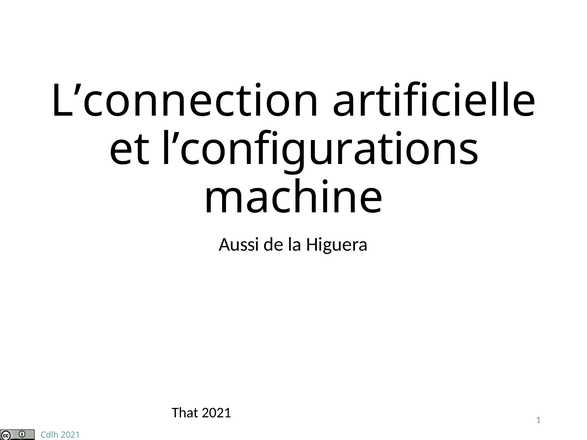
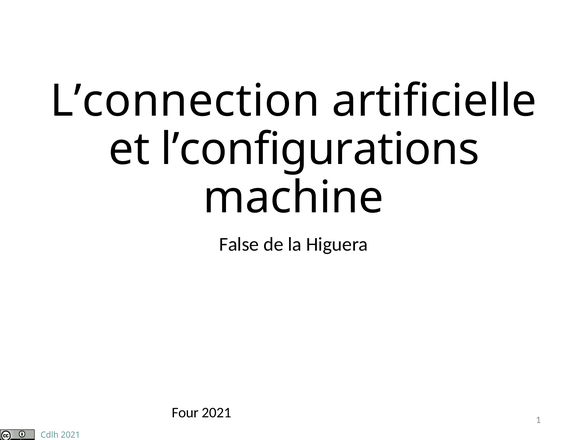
Aussi: Aussi -> False
That: That -> Four
